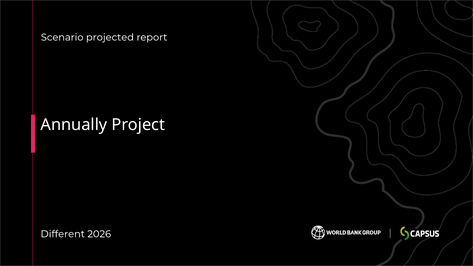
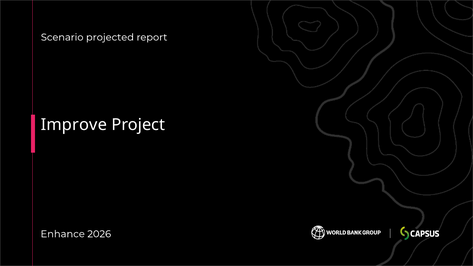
Annually: Annually -> Improve
Different: Different -> Enhance
